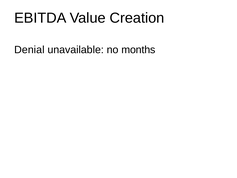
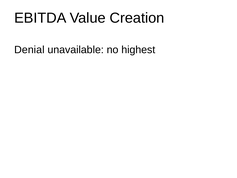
months: months -> highest
